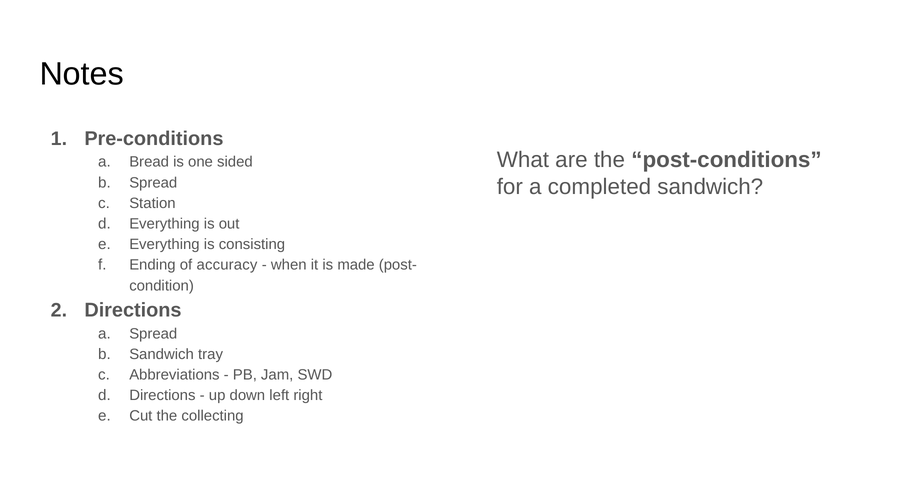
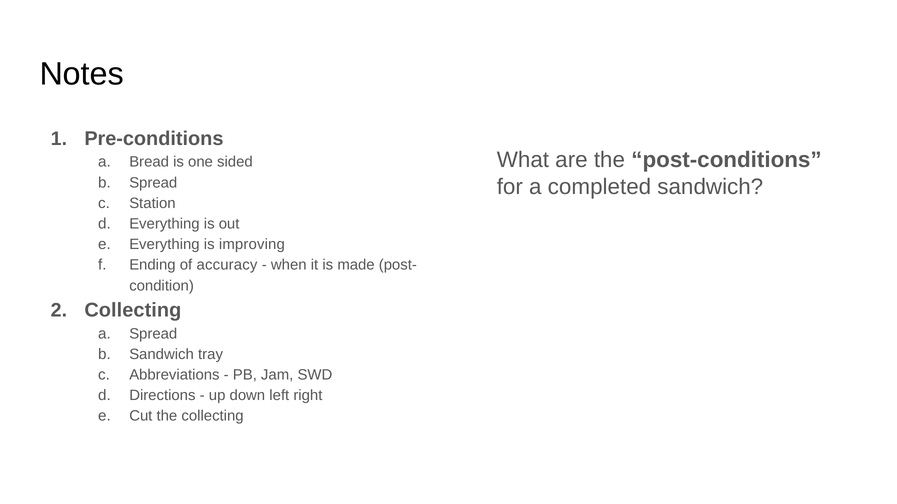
consisting: consisting -> improving
Directions at (133, 311): Directions -> Collecting
